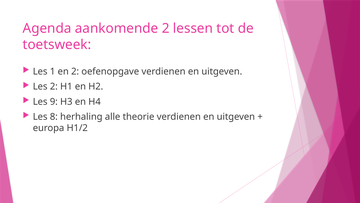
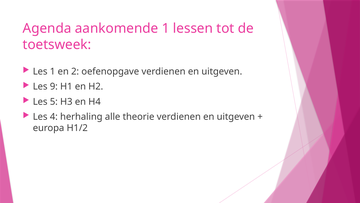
aankomende 2: 2 -> 1
Les 2: 2 -> 9
9: 9 -> 5
8: 8 -> 4
